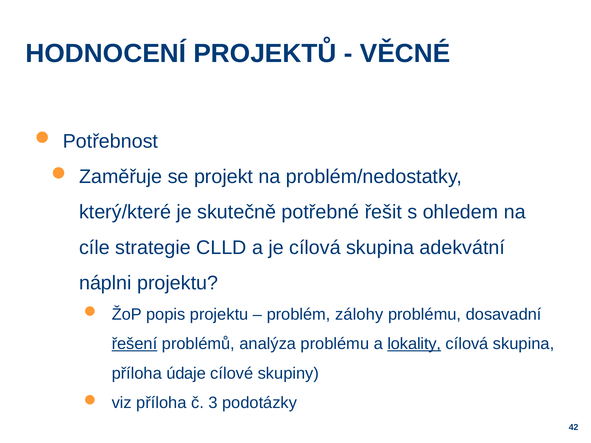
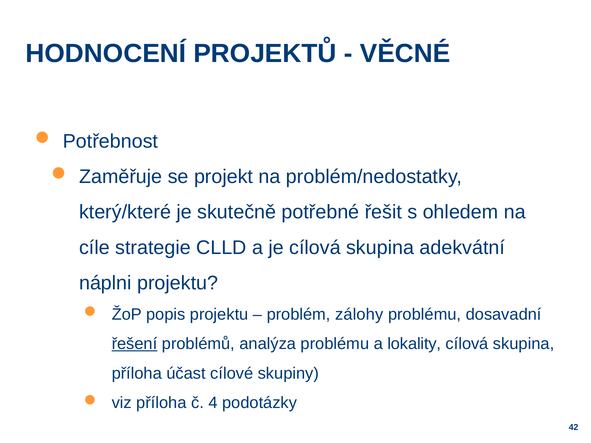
lokality underline: present -> none
údaje: údaje -> účast
3: 3 -> 4
